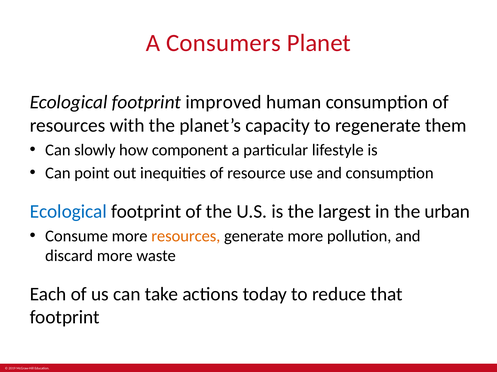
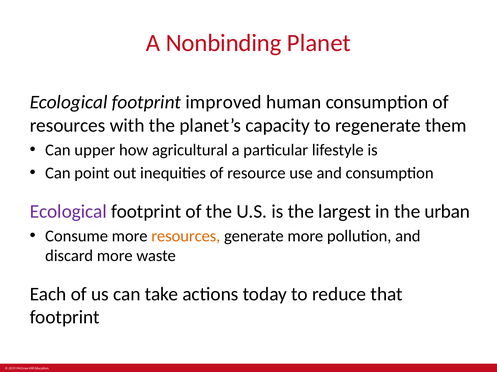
Consumers: Consumers -> Nonbinding
slowly: slowly -> upper
component: component -> agricultural
Ecological at (68, 212) colour: blue -> purple
